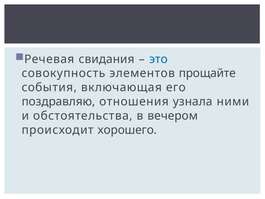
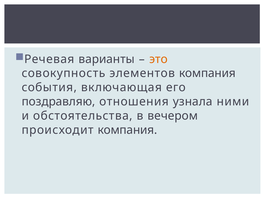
свидания: свидания -> варианты
это colour: blue -> orange
элементов прощайте: прощайте -> компания
происходит хорошего: хорошего -> компания
